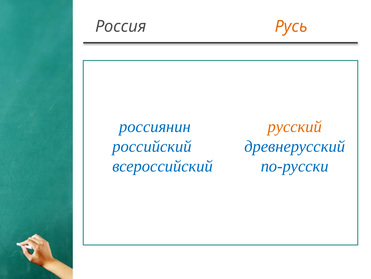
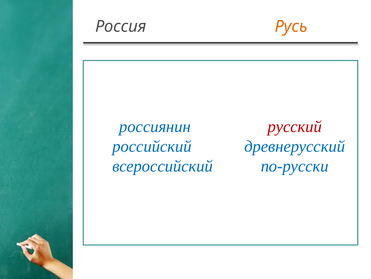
русский colour: orange -> red
